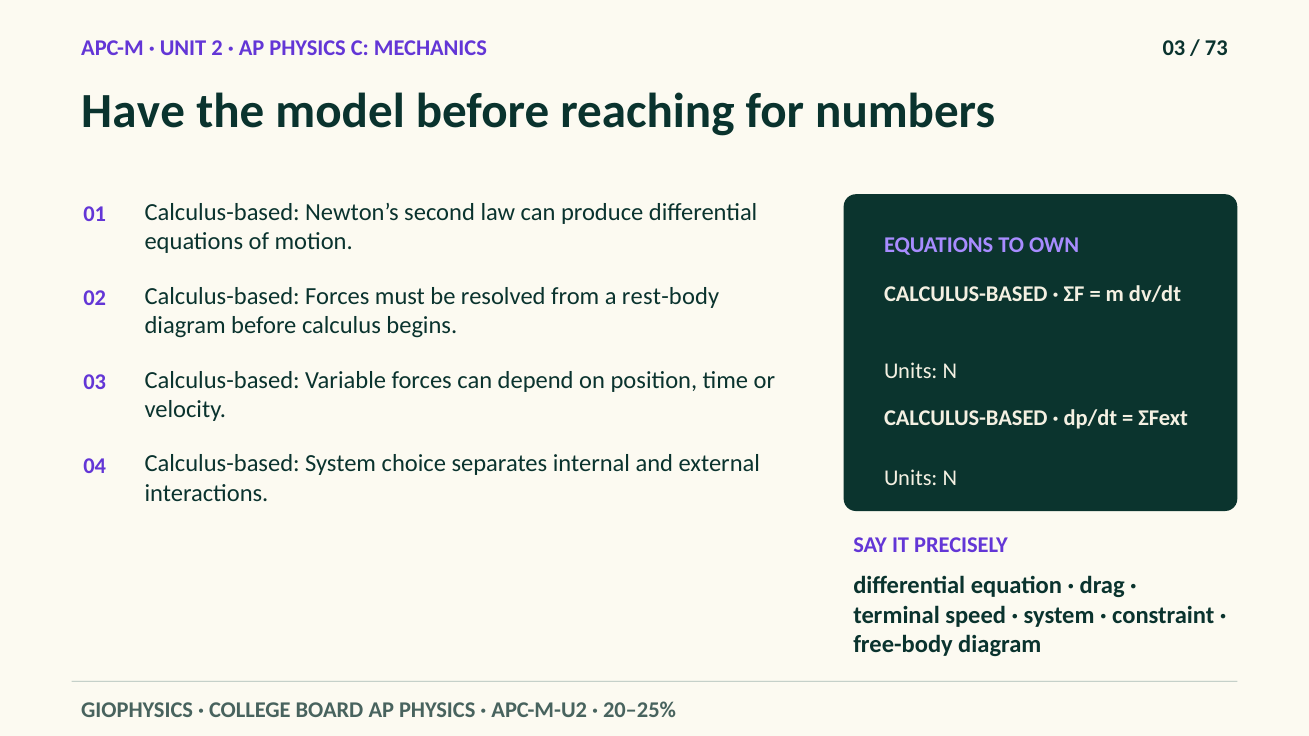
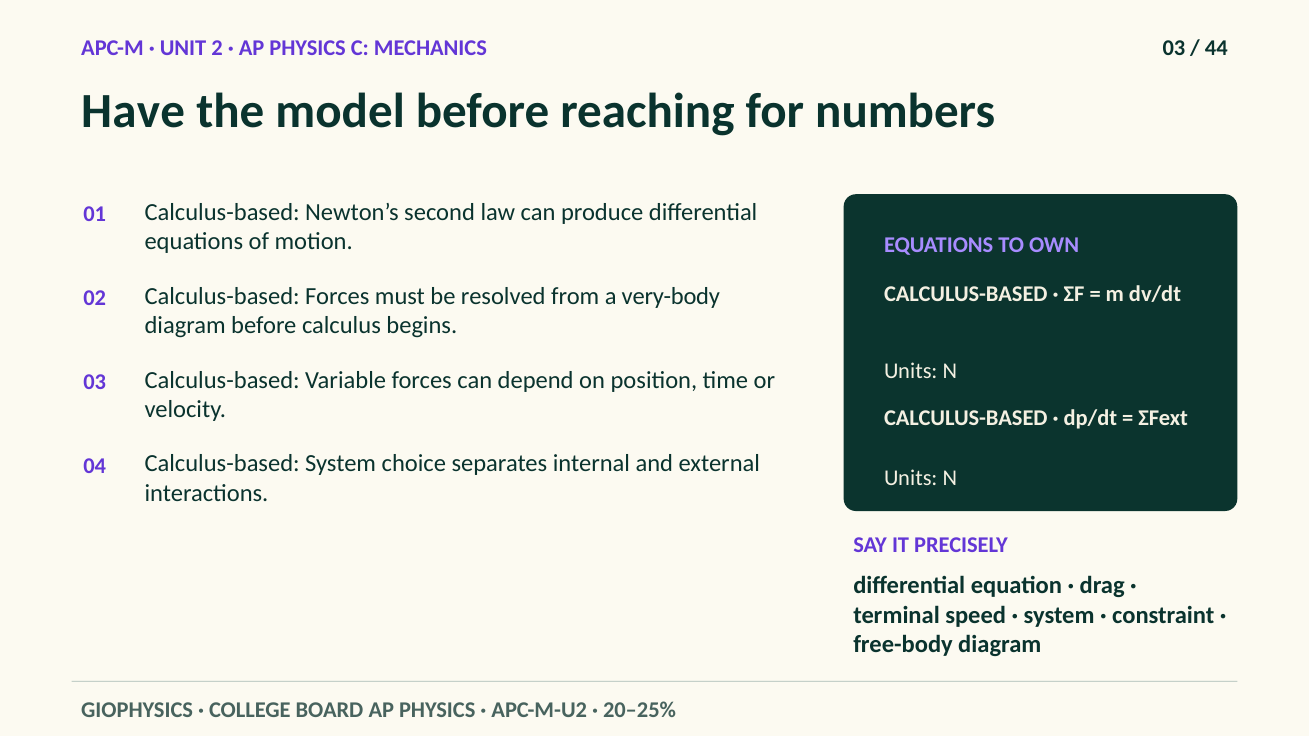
73: 73 -> 44
rest-body: rest-body -> very-body
